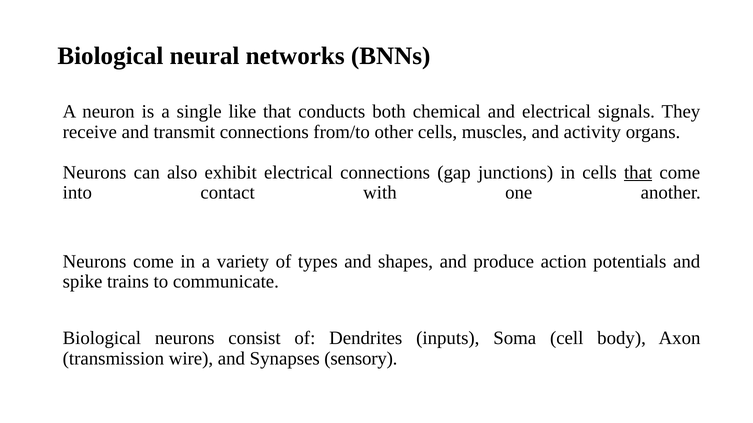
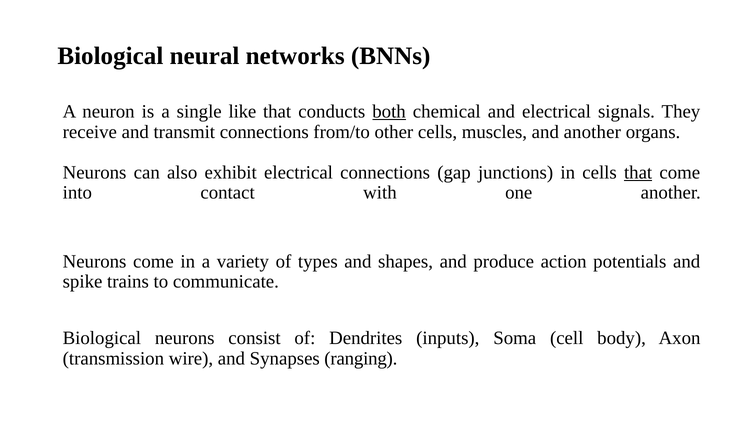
both underline: none -> present
and activity: activity -> another
sensory: sensory -> ranging
